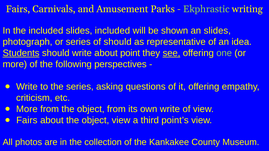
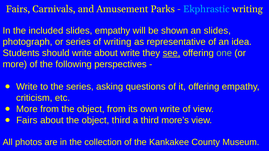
Ekphrastic colour: light green -> light blue
slides included: included -> empathy
of should: should -> writing
Students underline: present -> none
about point: point -> write
object view: view -> third
point’s: point’s -> more’s
